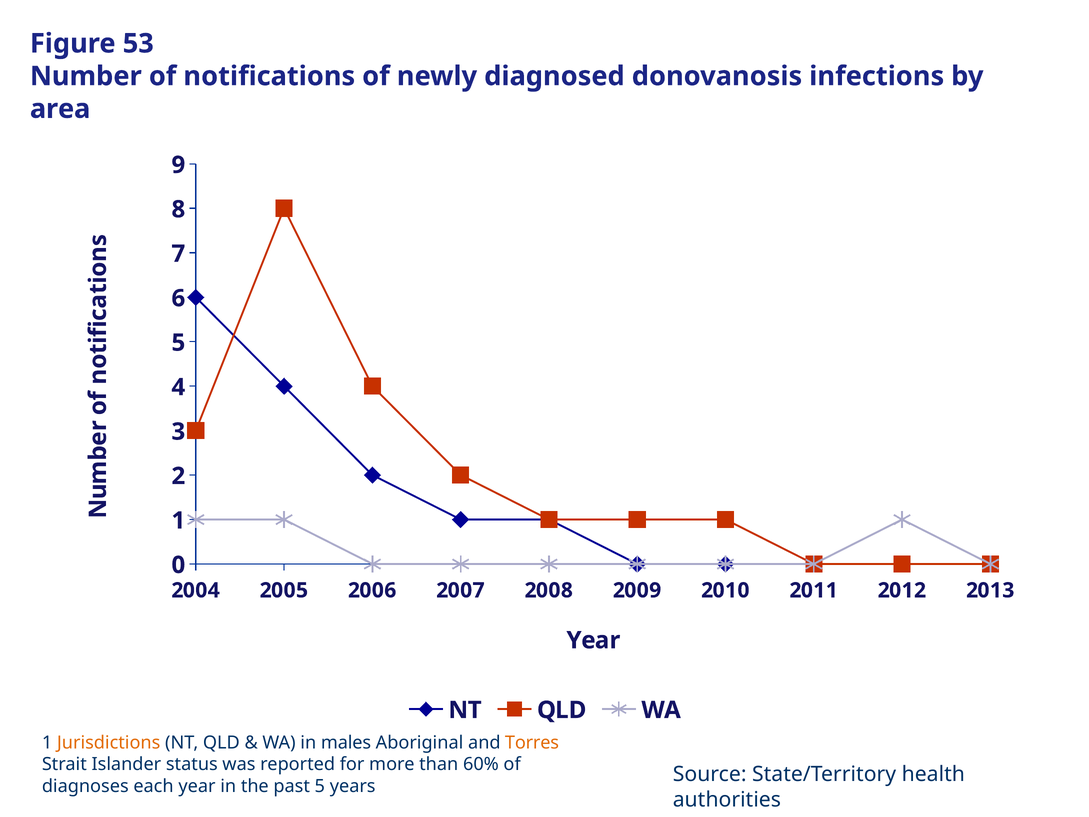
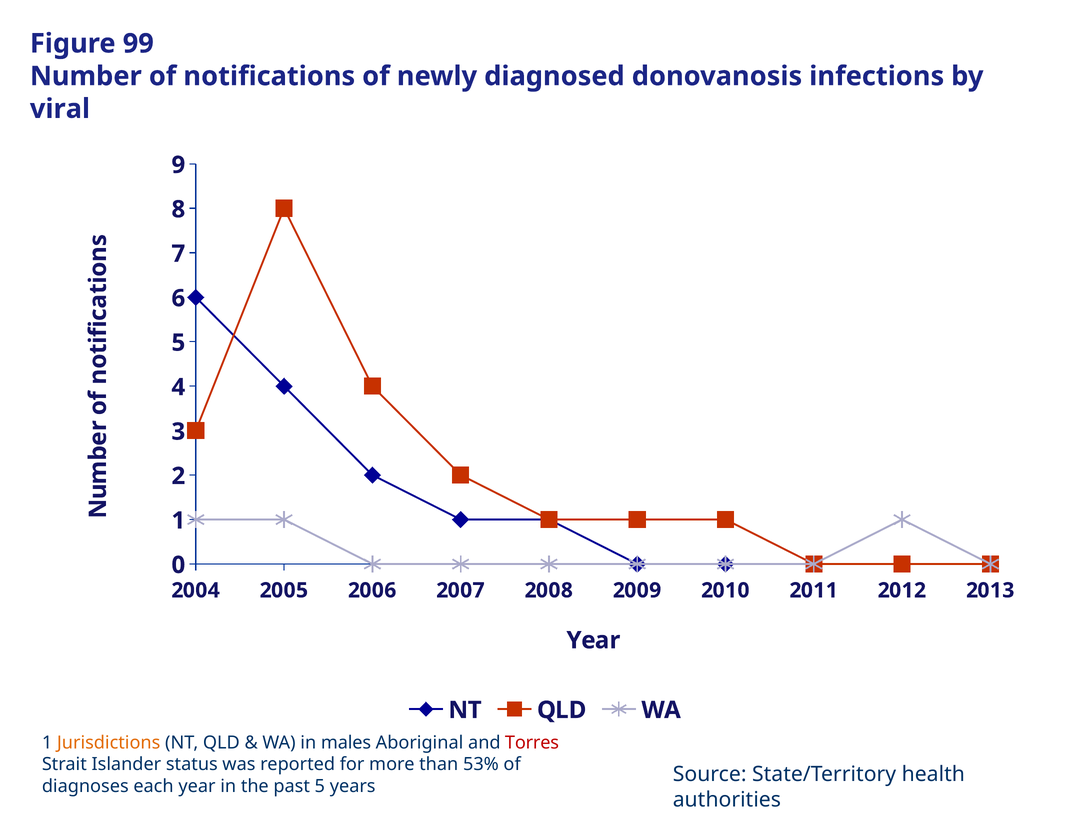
53: 53 -> 99
area: area -> viral
Torres colour: orange -> red
60%: 60% -> 53%
